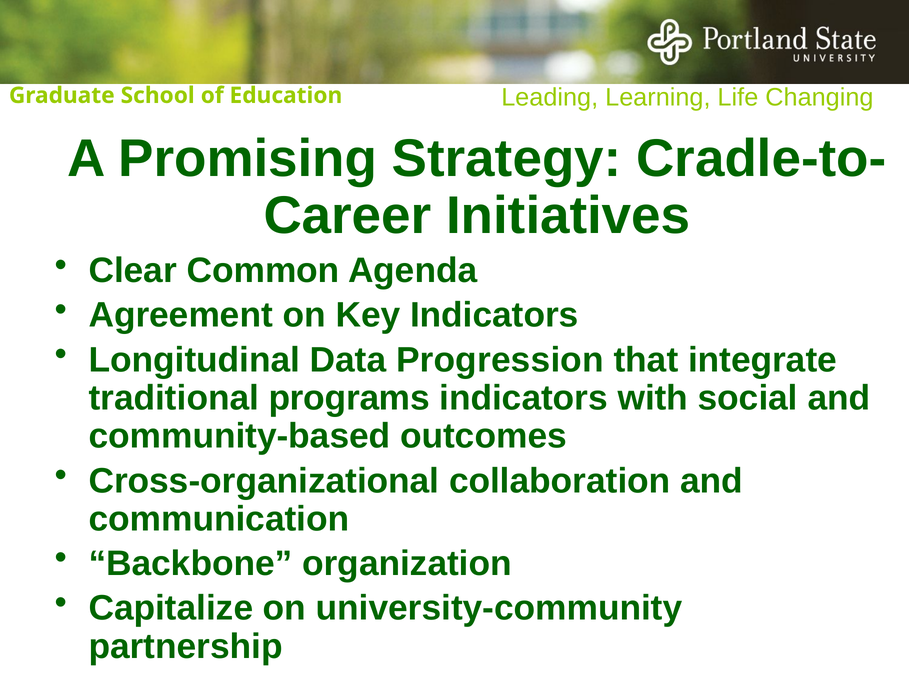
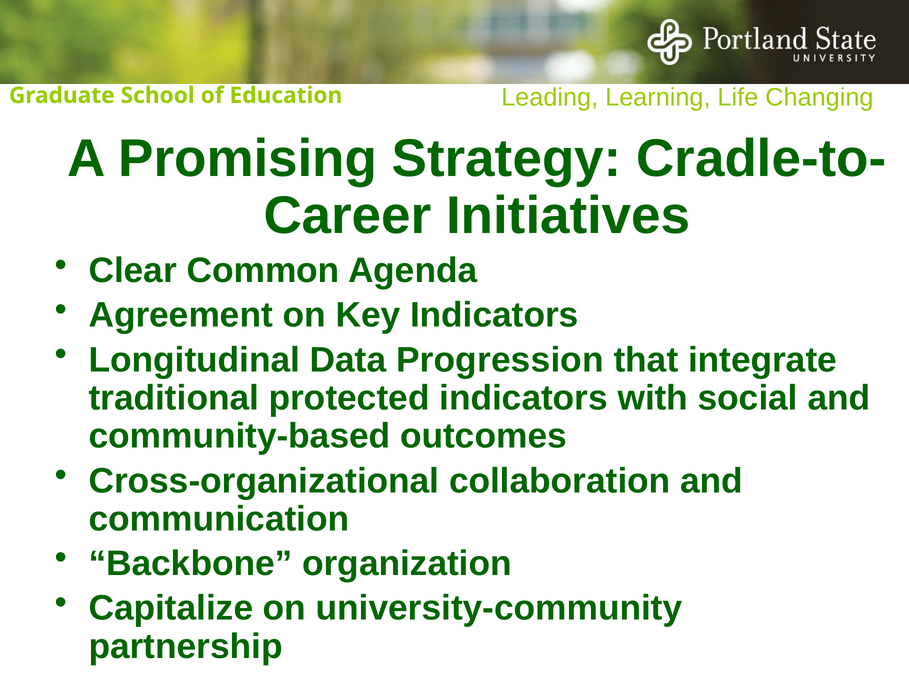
programs: programs -> protected
